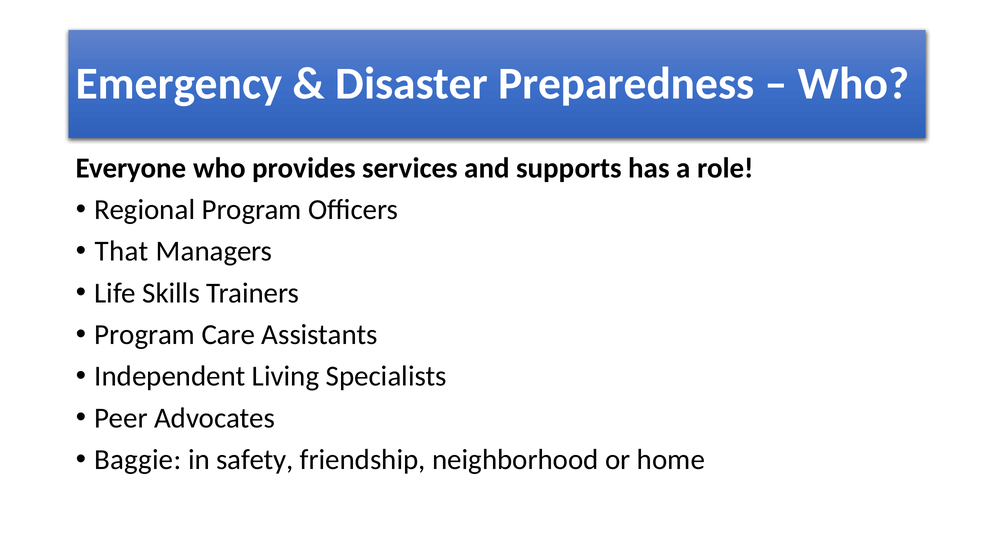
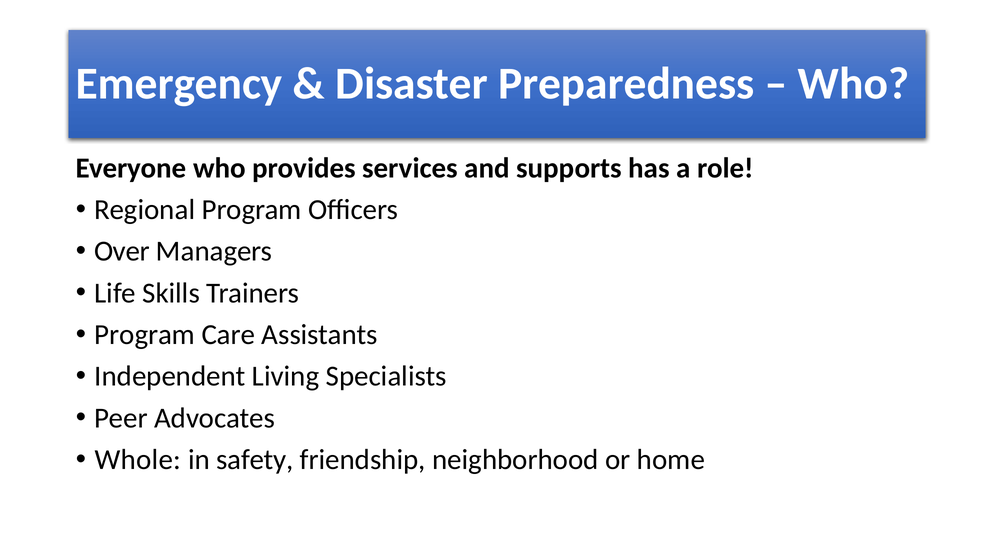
That: That -> Over
Baggie: Baggie -> Whole
